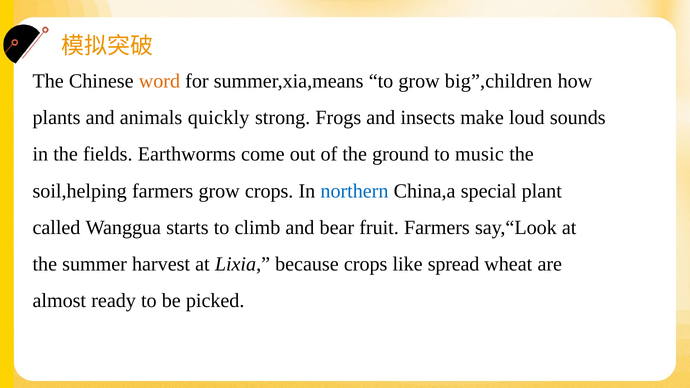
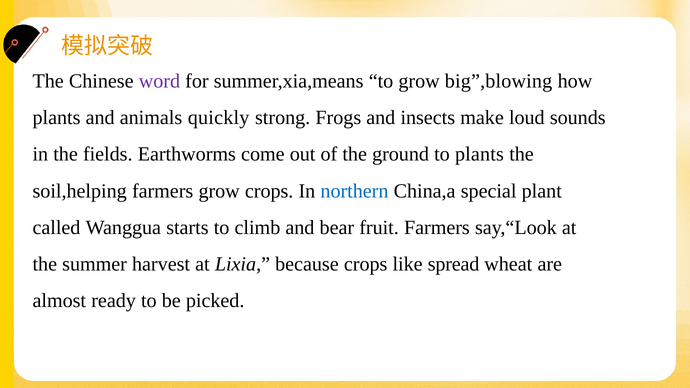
word colour: orange -> purple
big”,children: big”,children -> big”,blowing
to music: music -> plants
